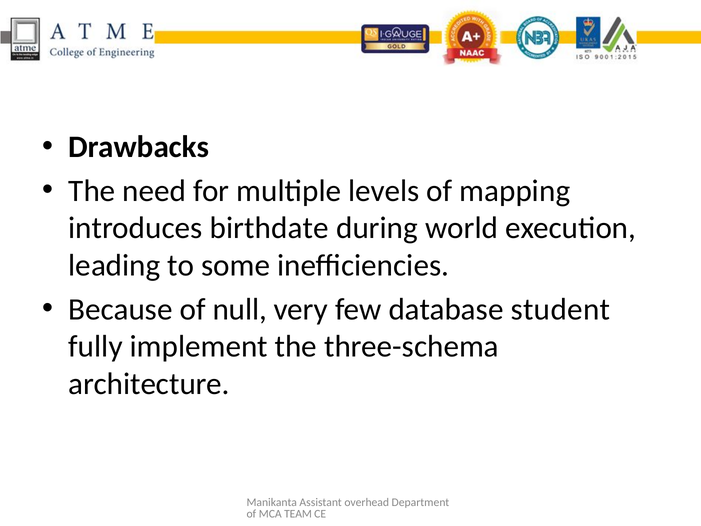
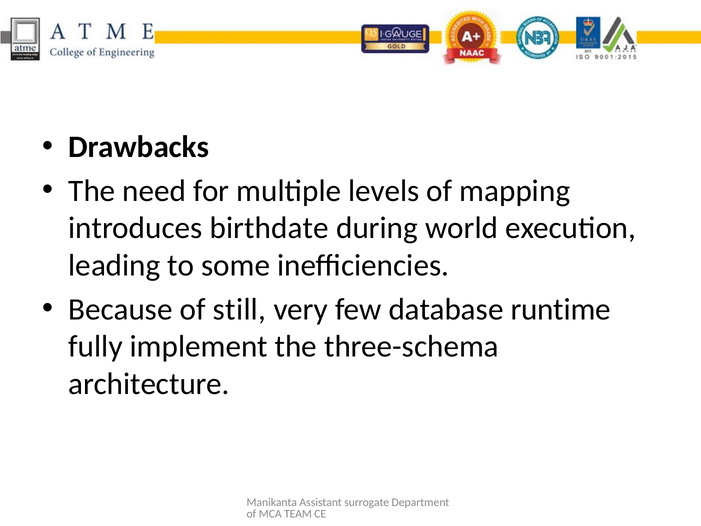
null: null -> still
student: student -> runtime
overhead: overhead -> surrogate
